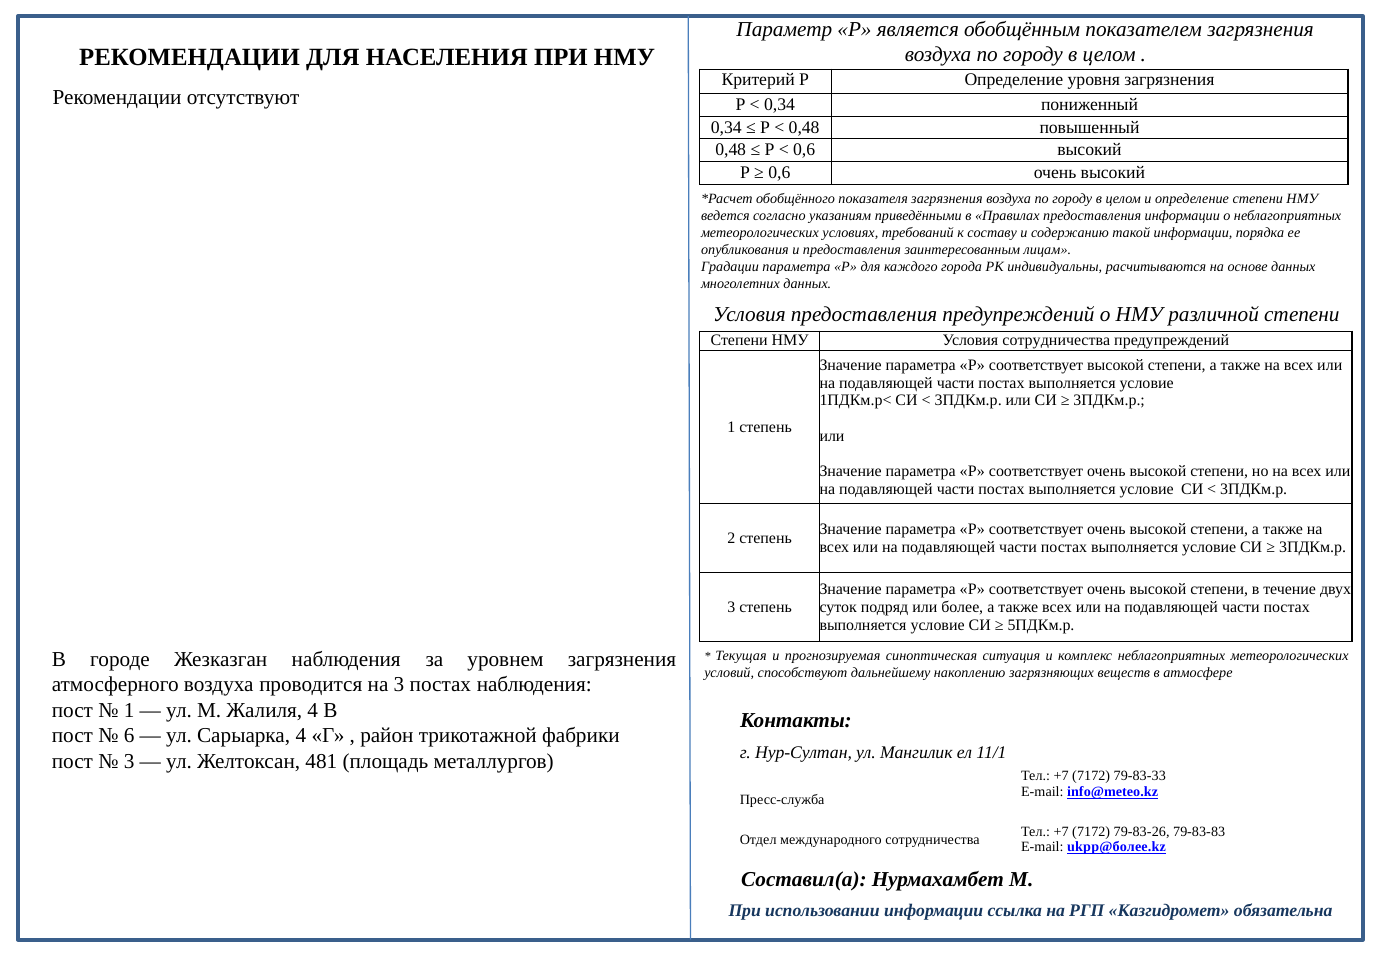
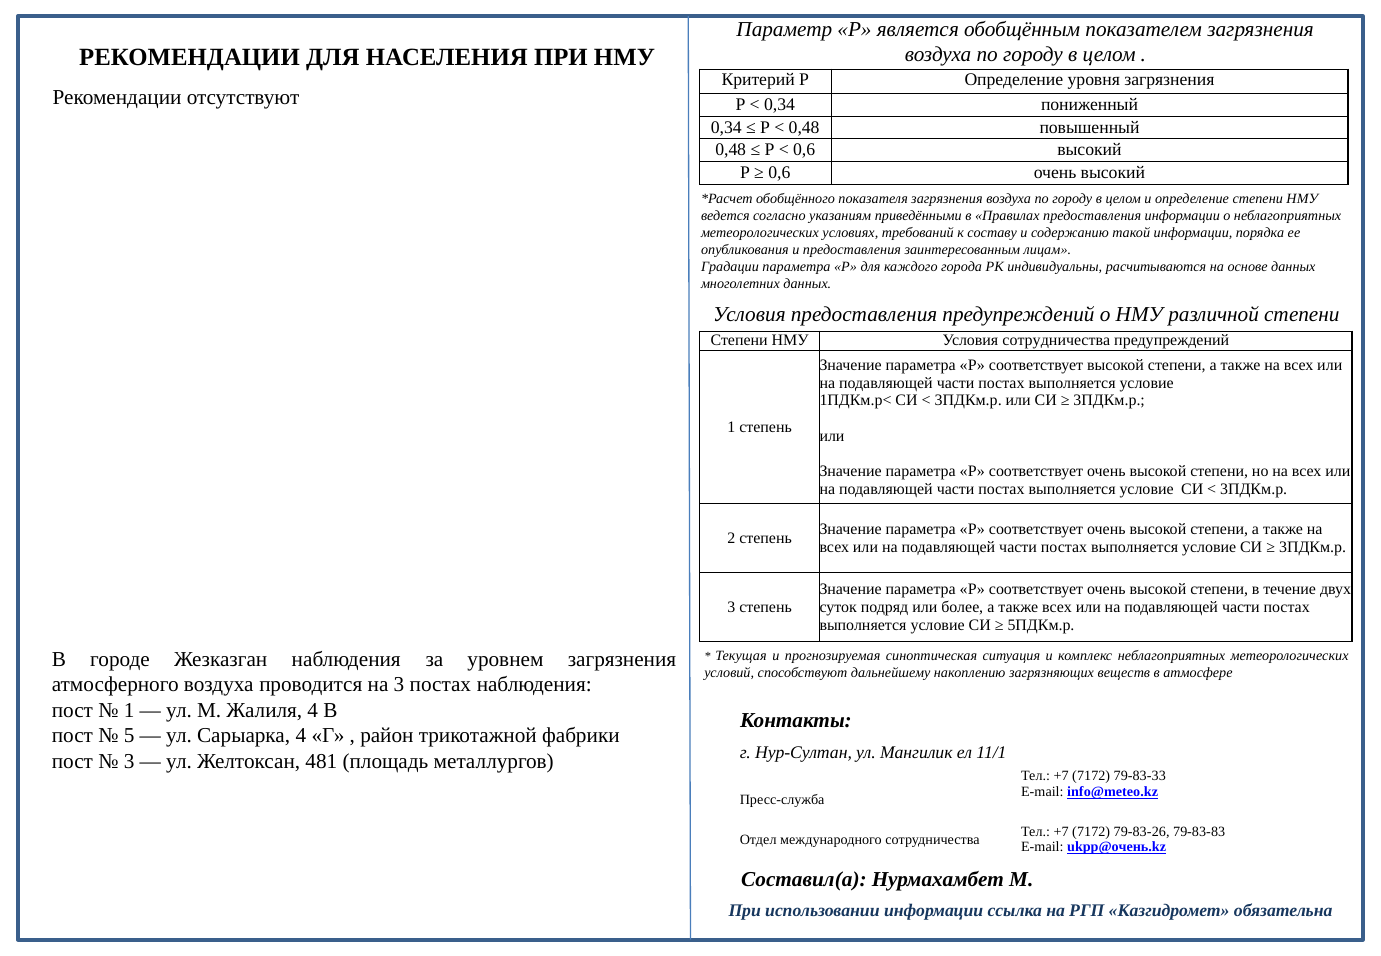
6: 6 -> 5
ukpp@более.kz: ukpp@более.kz -> ukpp@очень.kz
